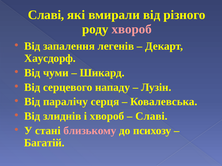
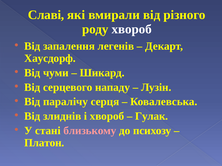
хвороб at (132, 29) colour: pink -> white
Славі at (151, 116): Славі -> Гулак
Багатій: Багатій -> Платон
